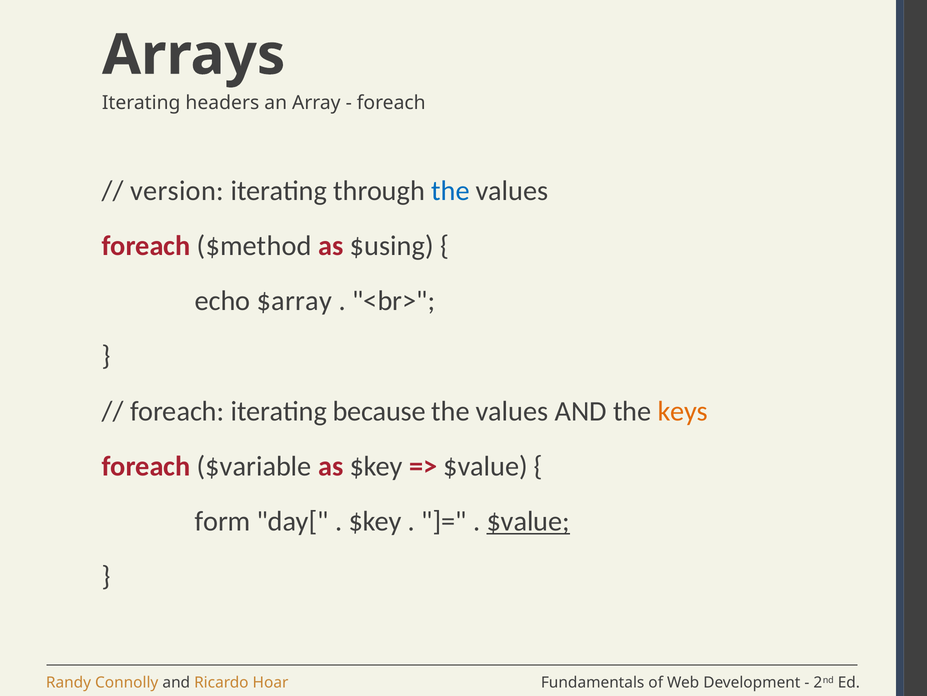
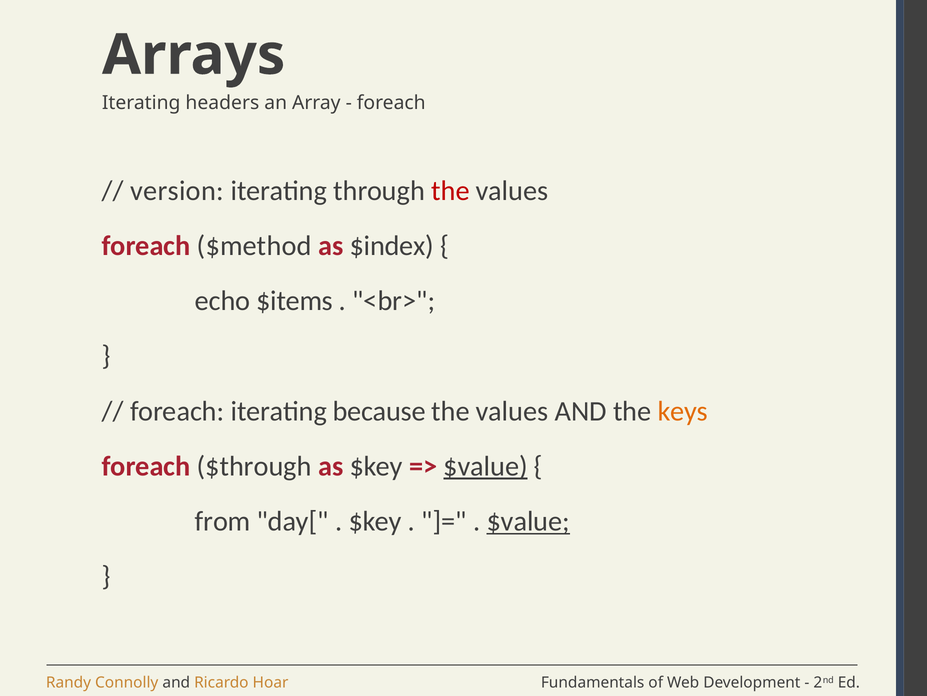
the at (450, 191) colour: blue -> red
$using: $using -> $index
$array: $array -> $items
$variable: $variable -> $through
$value at (486, 466) underline: none -> present
form: form -> from
